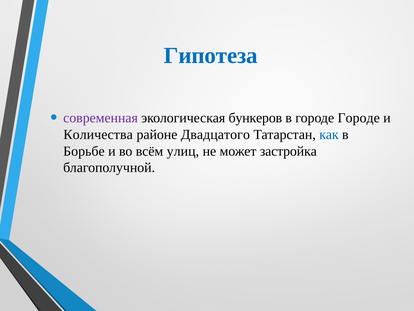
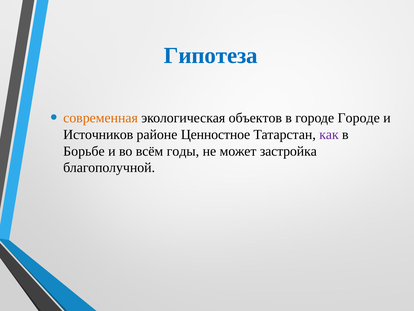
современная colour: purple -> orange
бункеров: бункеров -> объектов
Количества: Количества -> Источников
Двадцатого: Двадцатого -> Ценностное
как colour: blue -> purple
улиц: улиц -> годы
